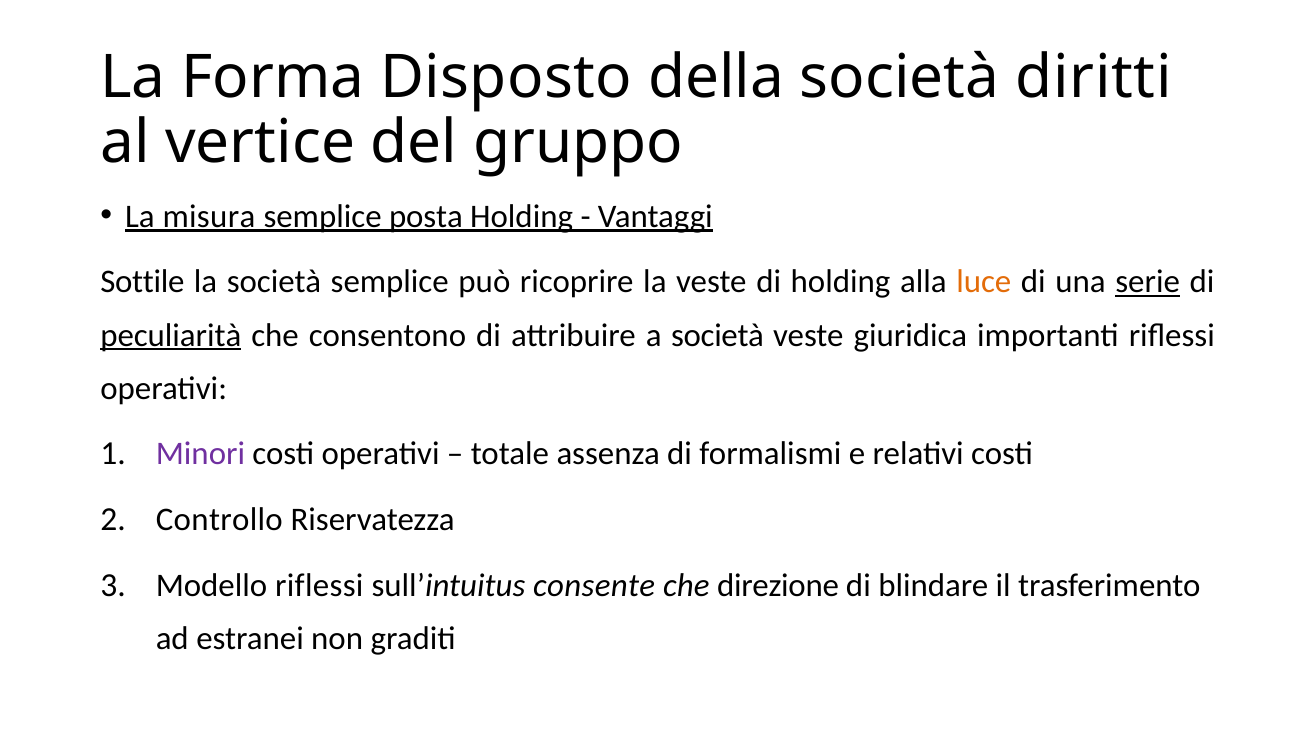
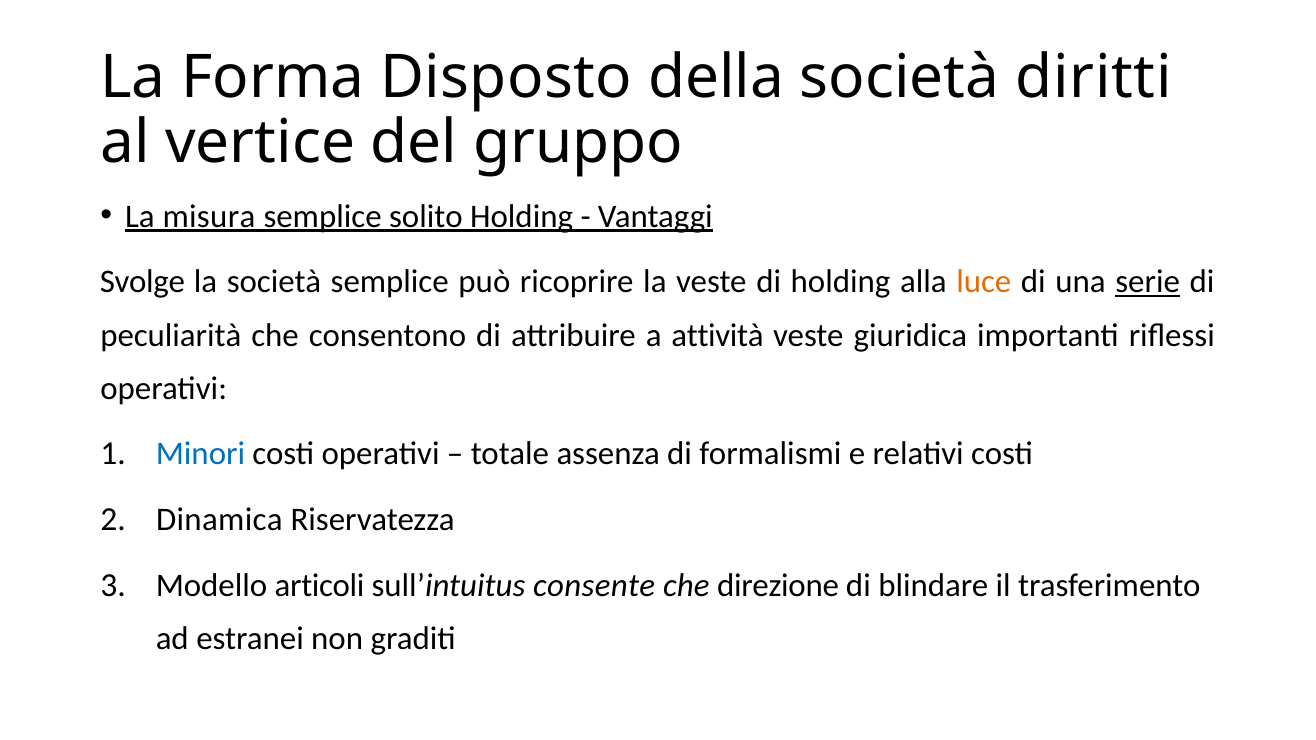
posta: posta -> solito
Sottile: Sottile -> Svolge
peculiarità underline: present -> none
a società: società -> attività
Minori colour: purple -> blue
Controllo: Controllo -> Dinamica
Modello riflessi: riflessi -> articoli
